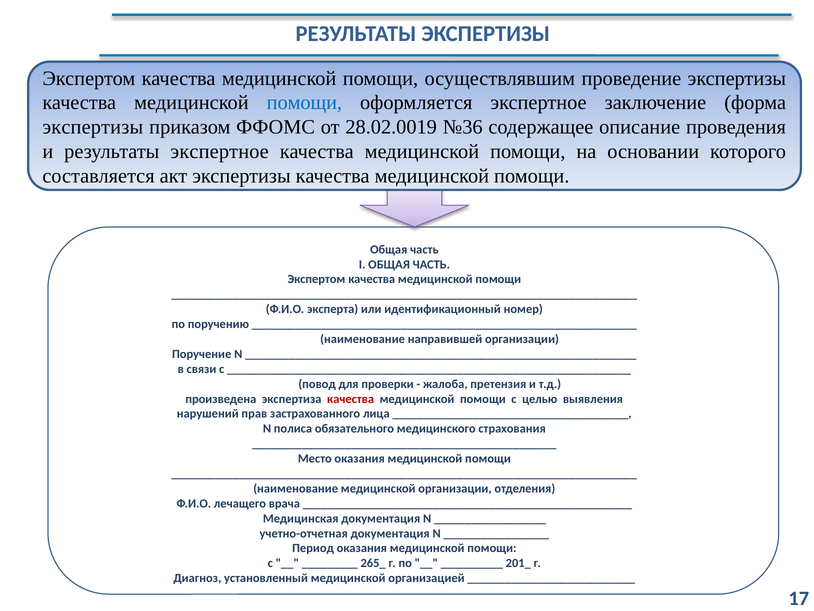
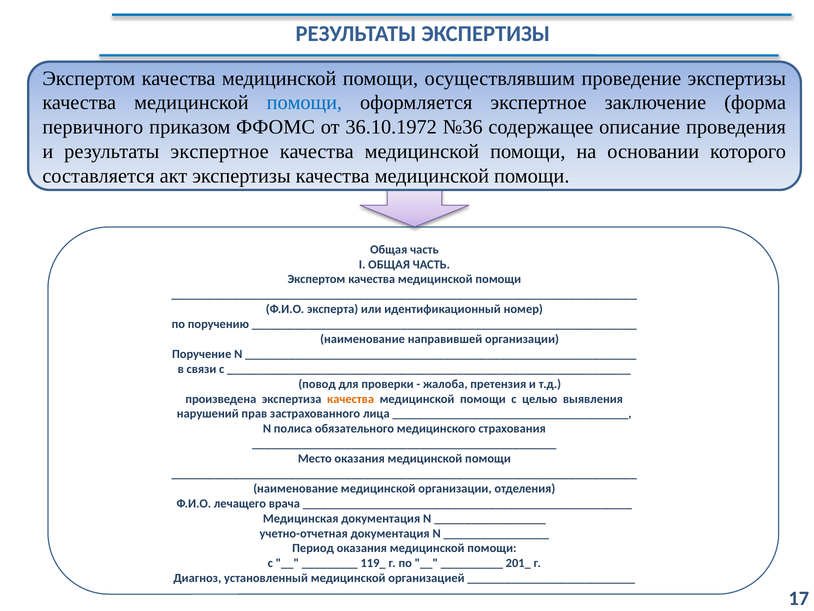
экспертизы at (93, 127): экспертизы -> первичного
28.02.0019: 28.02.0019 -> 36.10.1972
качества at (351, 399) colour: red -> orange
265_: 265_ -> 119_
